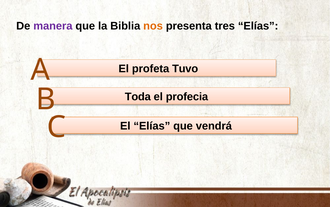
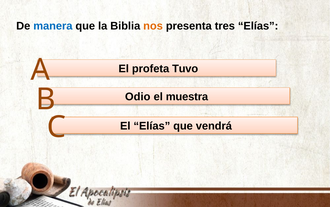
manera colour: purple -> blue
Toda: Toda -> Odio
profecia: profecia -> muestra
